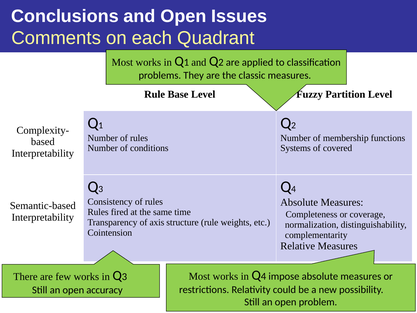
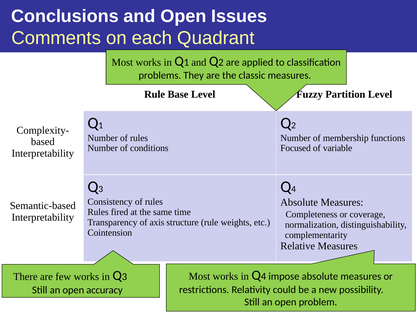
Systems: Systems -> Focused
covered: covered -> variable
